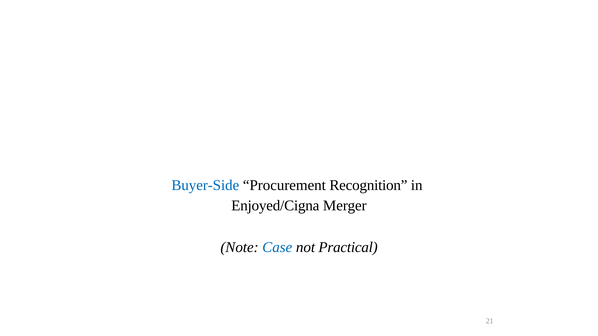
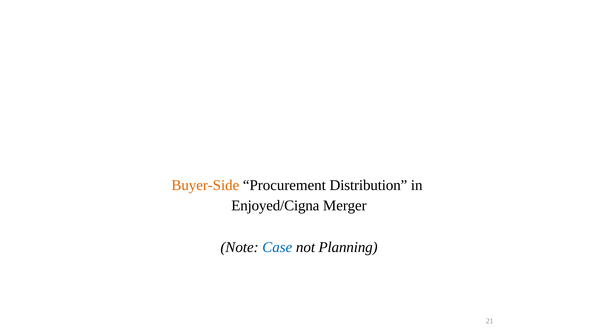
Buyer-Side colour: blue -> orange
Recognition: Recognition -> Distribution
Practical: Practical -> Planning
